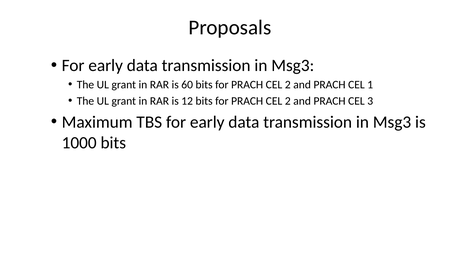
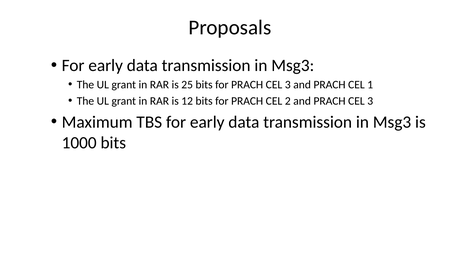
60: 60 -> 25
2 at (288, 85): 2 -> 3
